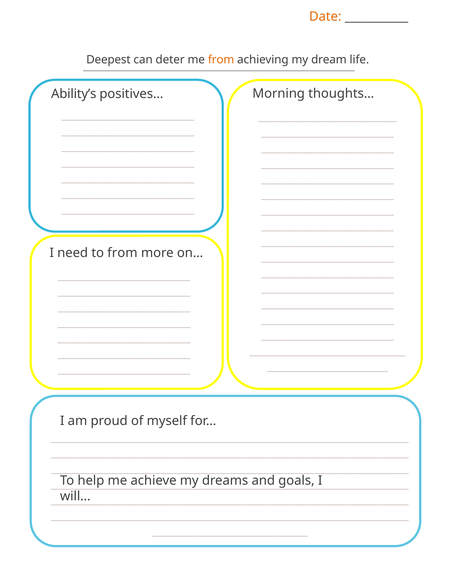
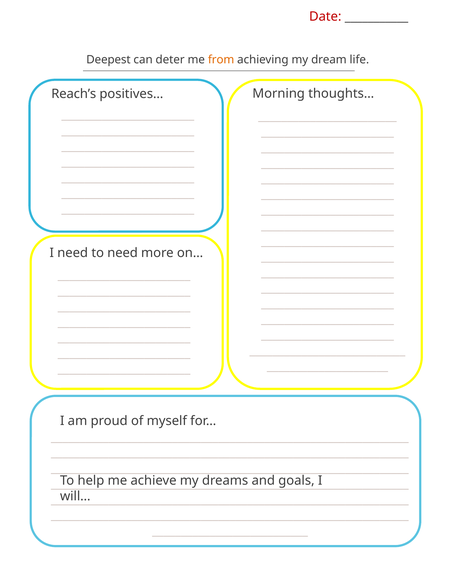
Date colour: orange -> red
Ability’s: Ability’s -> Reach’s
to from: from -> need
